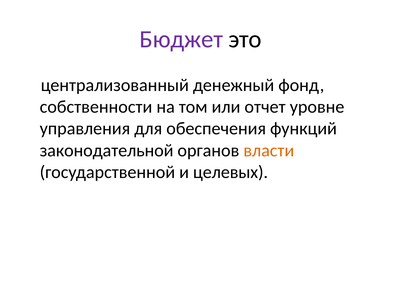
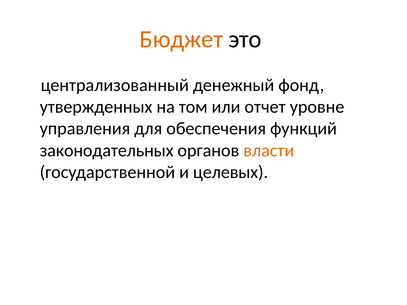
Бюджет colour: purple -> orange
собственности: собственности -> утвержденных
законодательной: законодательной -> законодательных
